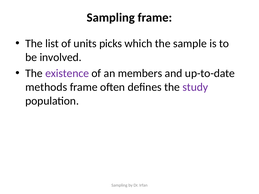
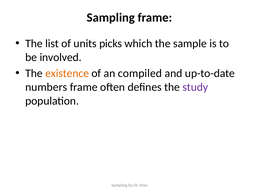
existence colour: purple -> orange
members: members -> compiled
methods: methods -> numbers
